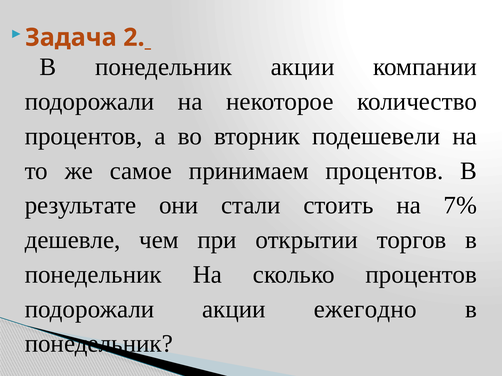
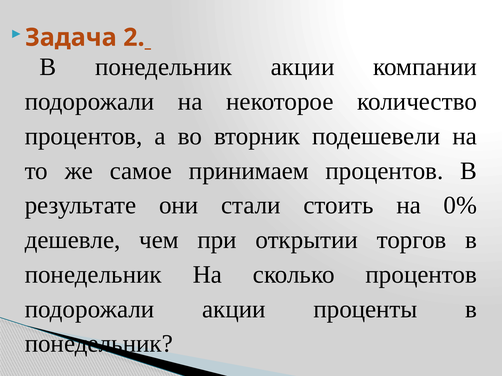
7%: 7% -> 0%
ежегодно: ежегодно -> проценты
